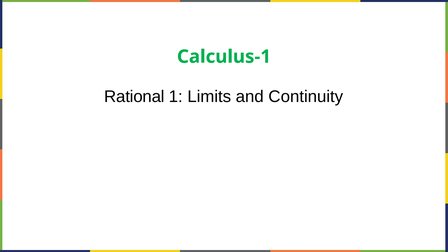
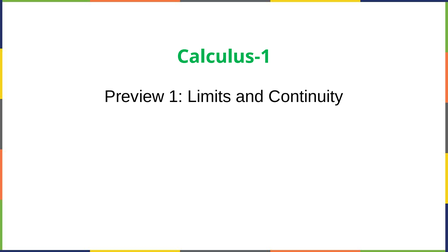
Rational: Rational -> Preview
